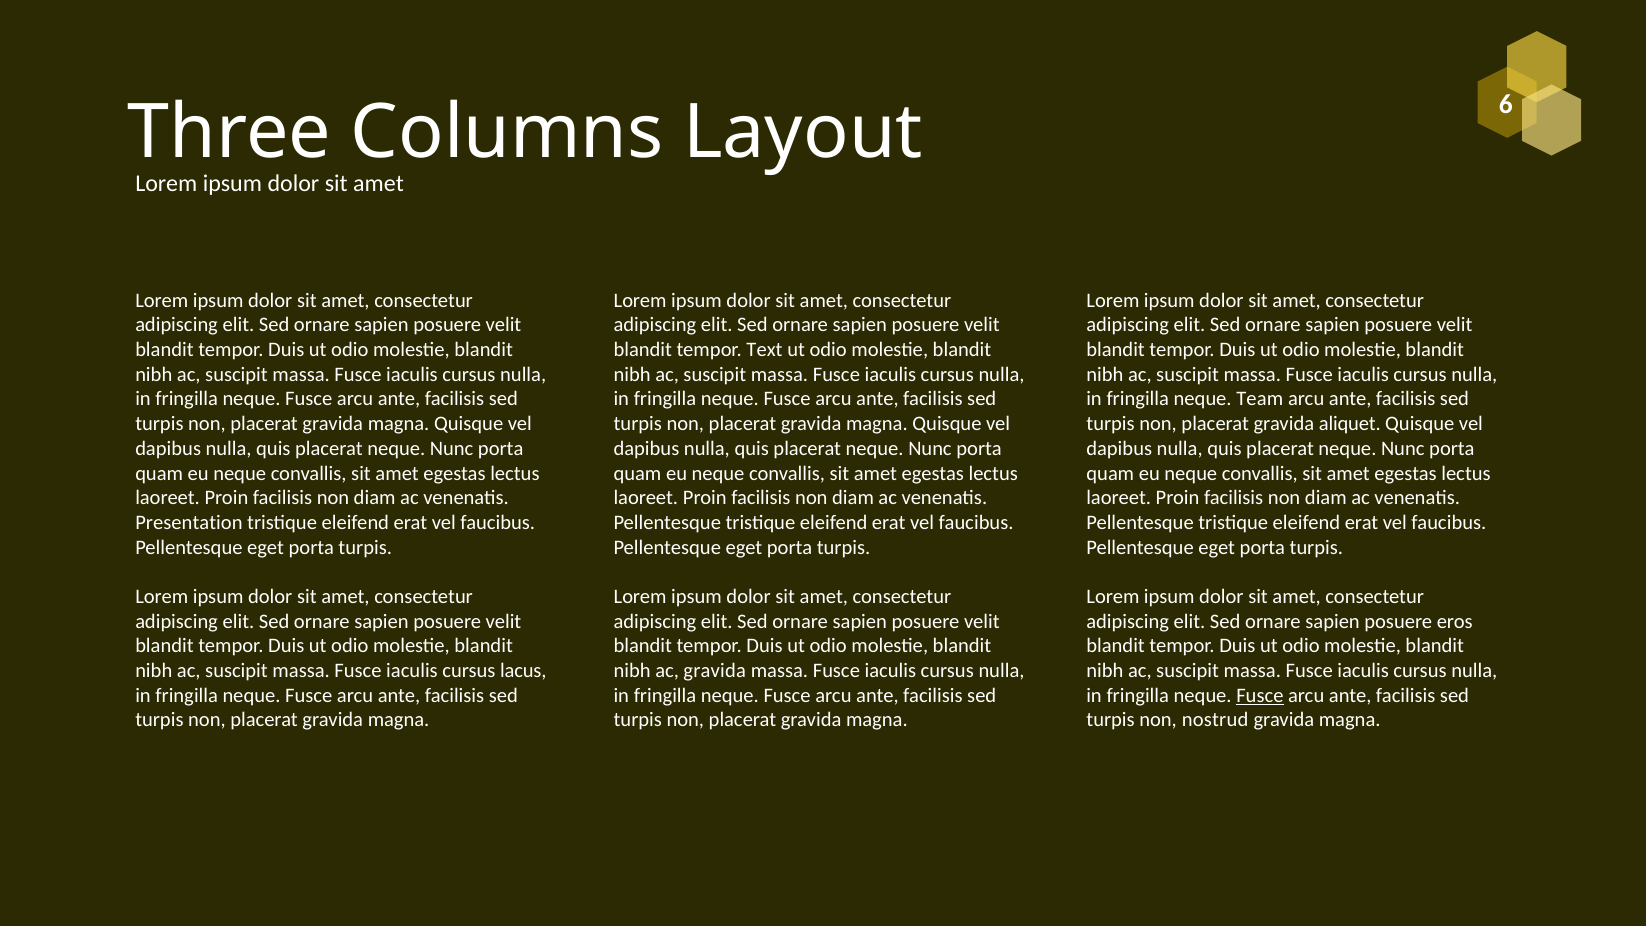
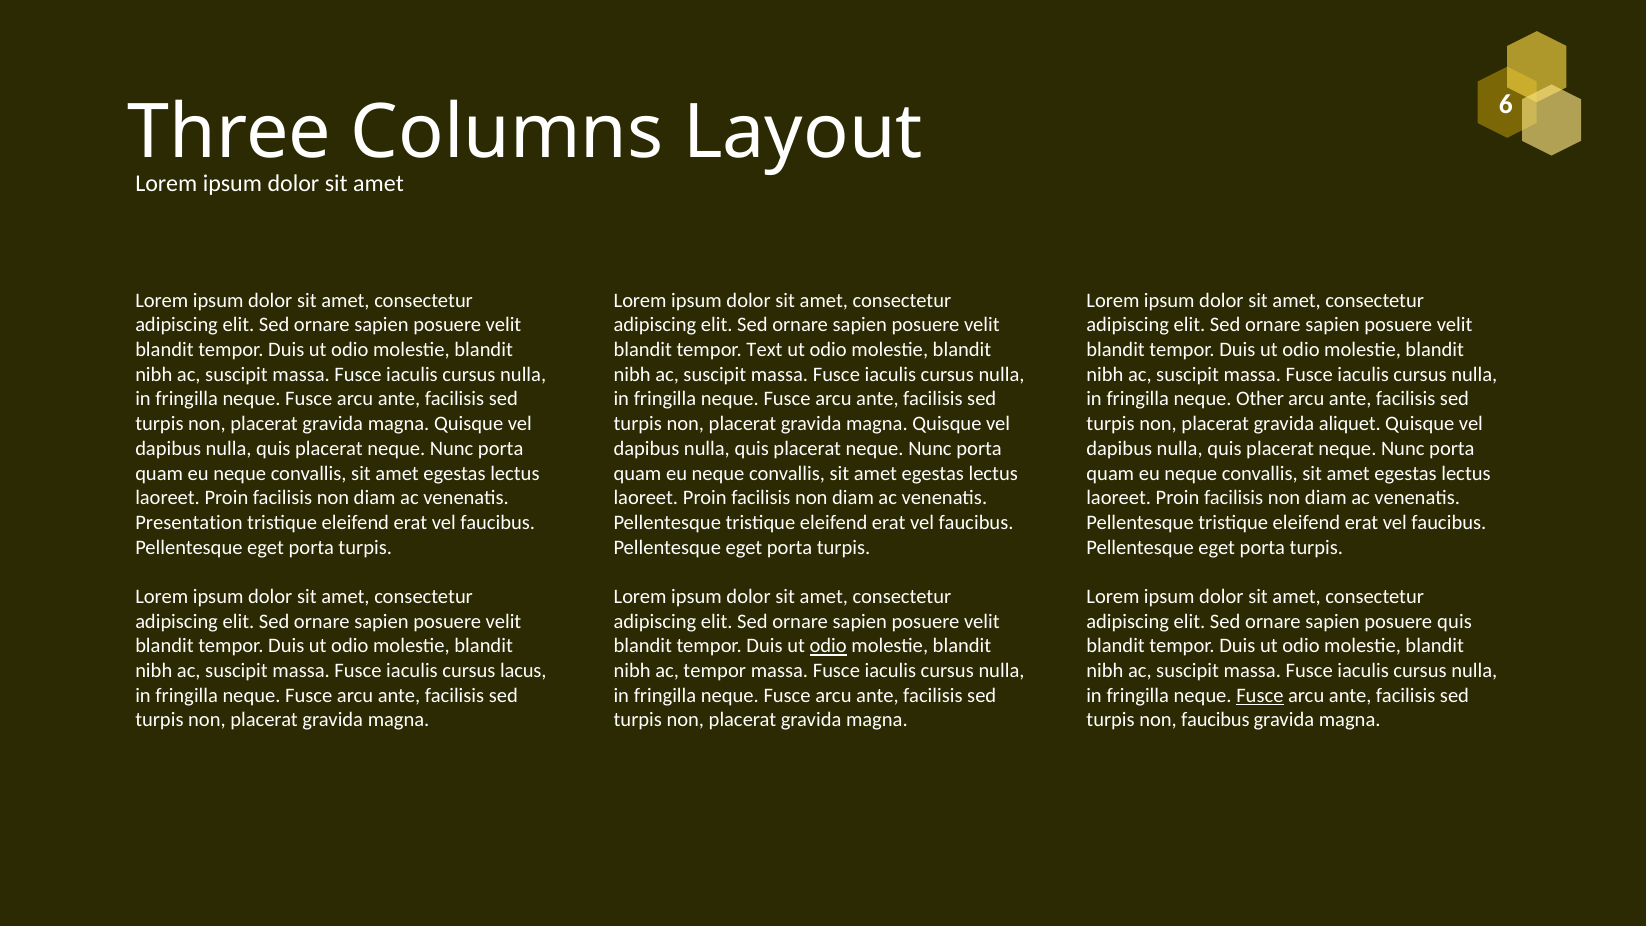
Team: Team -> Other
posuere eros: eros -> quis
odio at (828, 646) underline: none -> present
ac gravida: gravida -> tempor
non nostrud: nostrud -> faucibus
